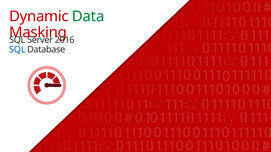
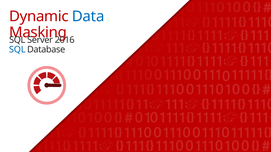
Data colour: green -> blue
